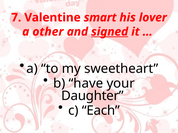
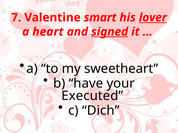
lover underline: none -> present
other: other -> heart
Daughter: Daughter -> Executed
Each: Each -> Dich
